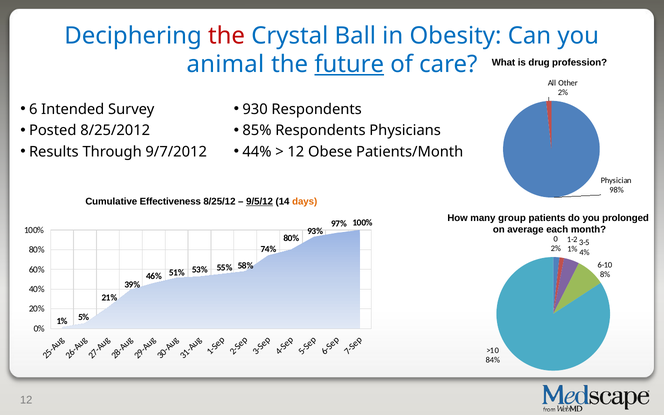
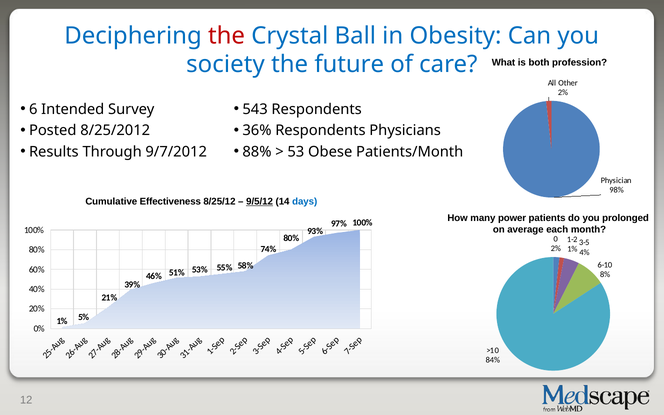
animal: animal -> society
future underline: present -> none
drug: drug -> both
930: 930 -> 543
85%: 85% -> 36%
44%: 44% -> 88%
12 at (296, 152): 12 -> 53
days colour: orange -> blue
group: group -> power
